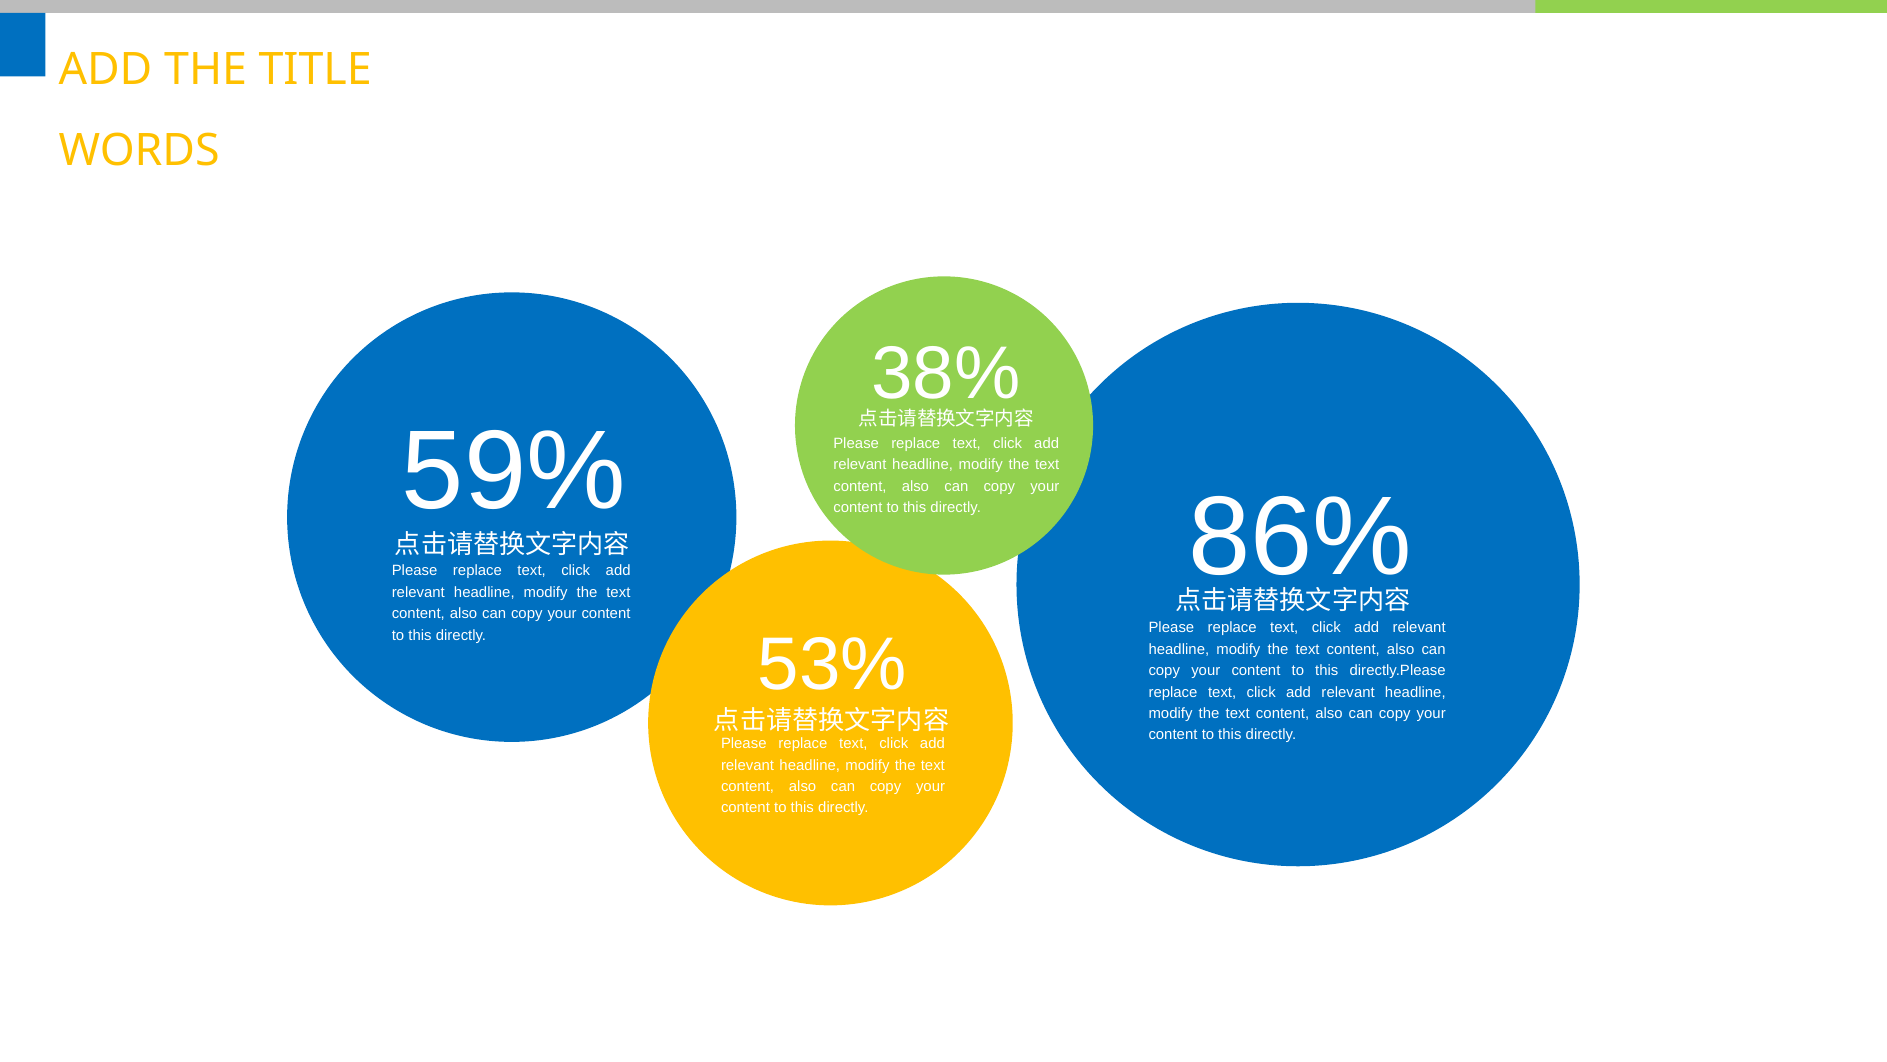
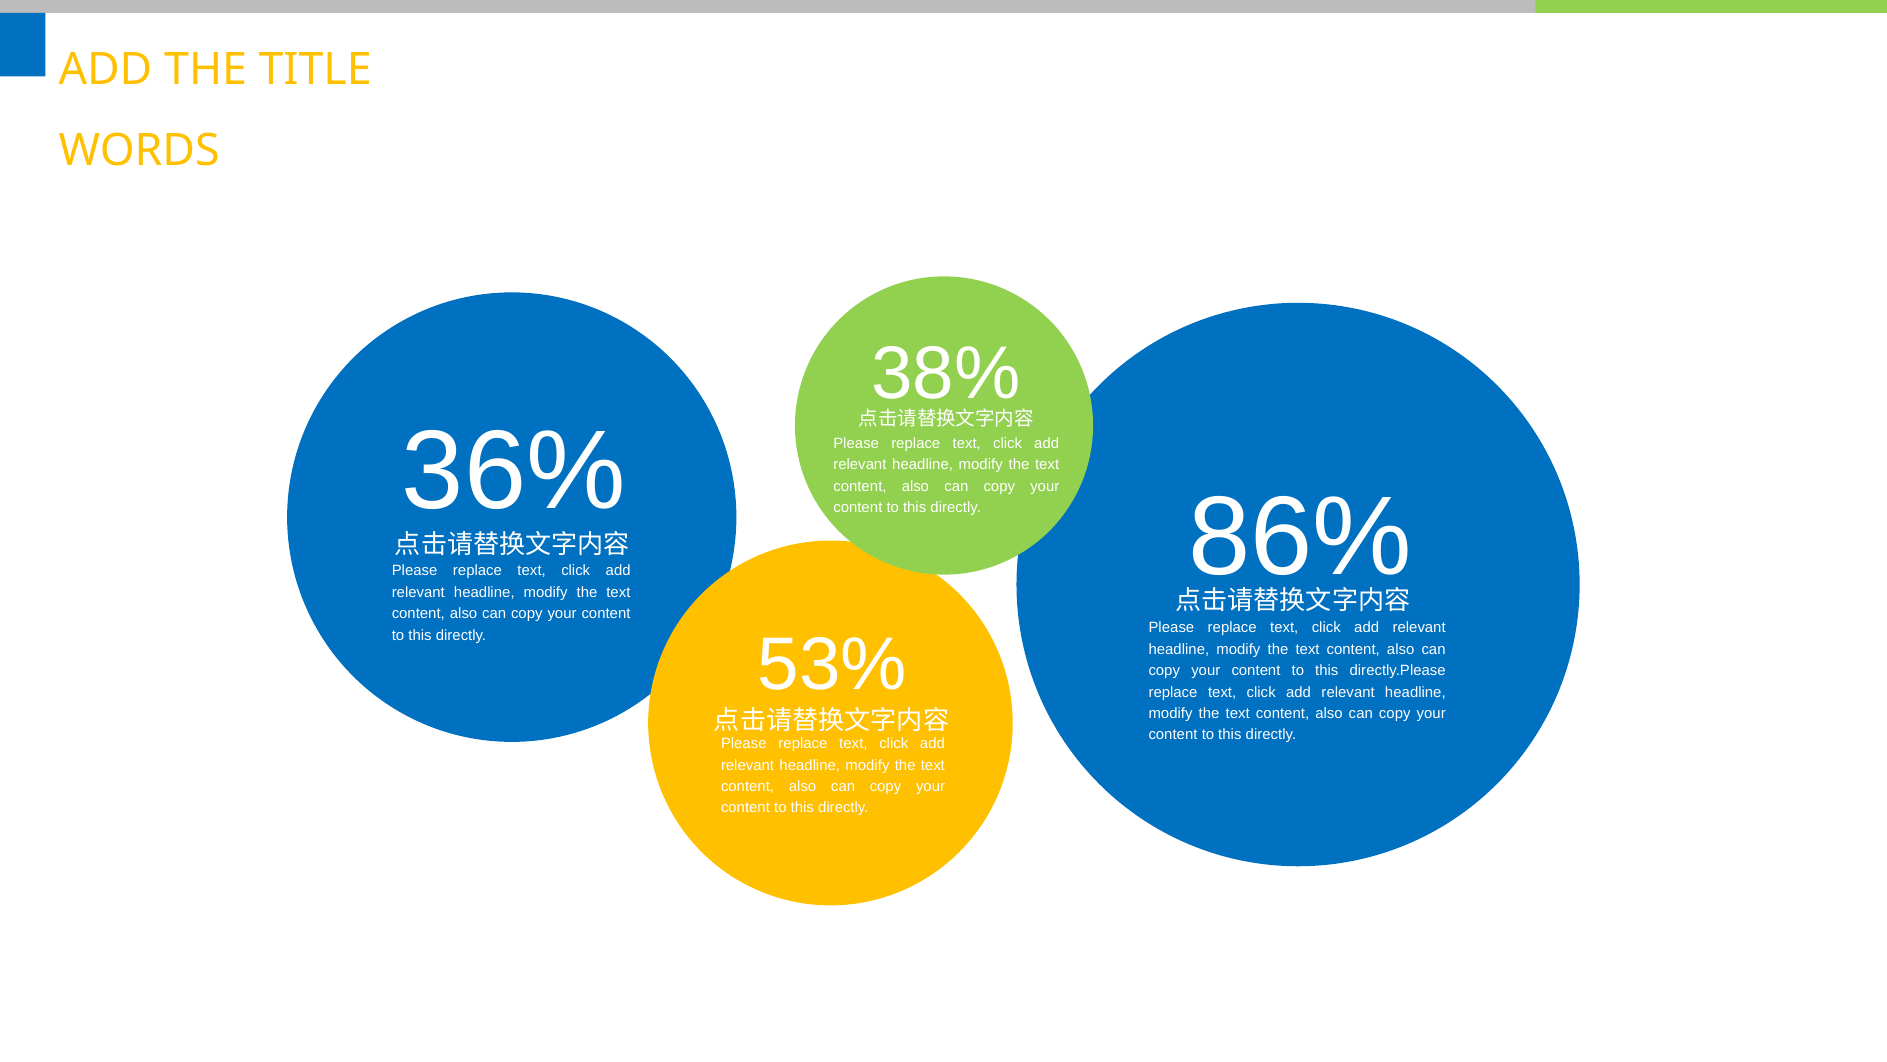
59%: 59% -> 36%
